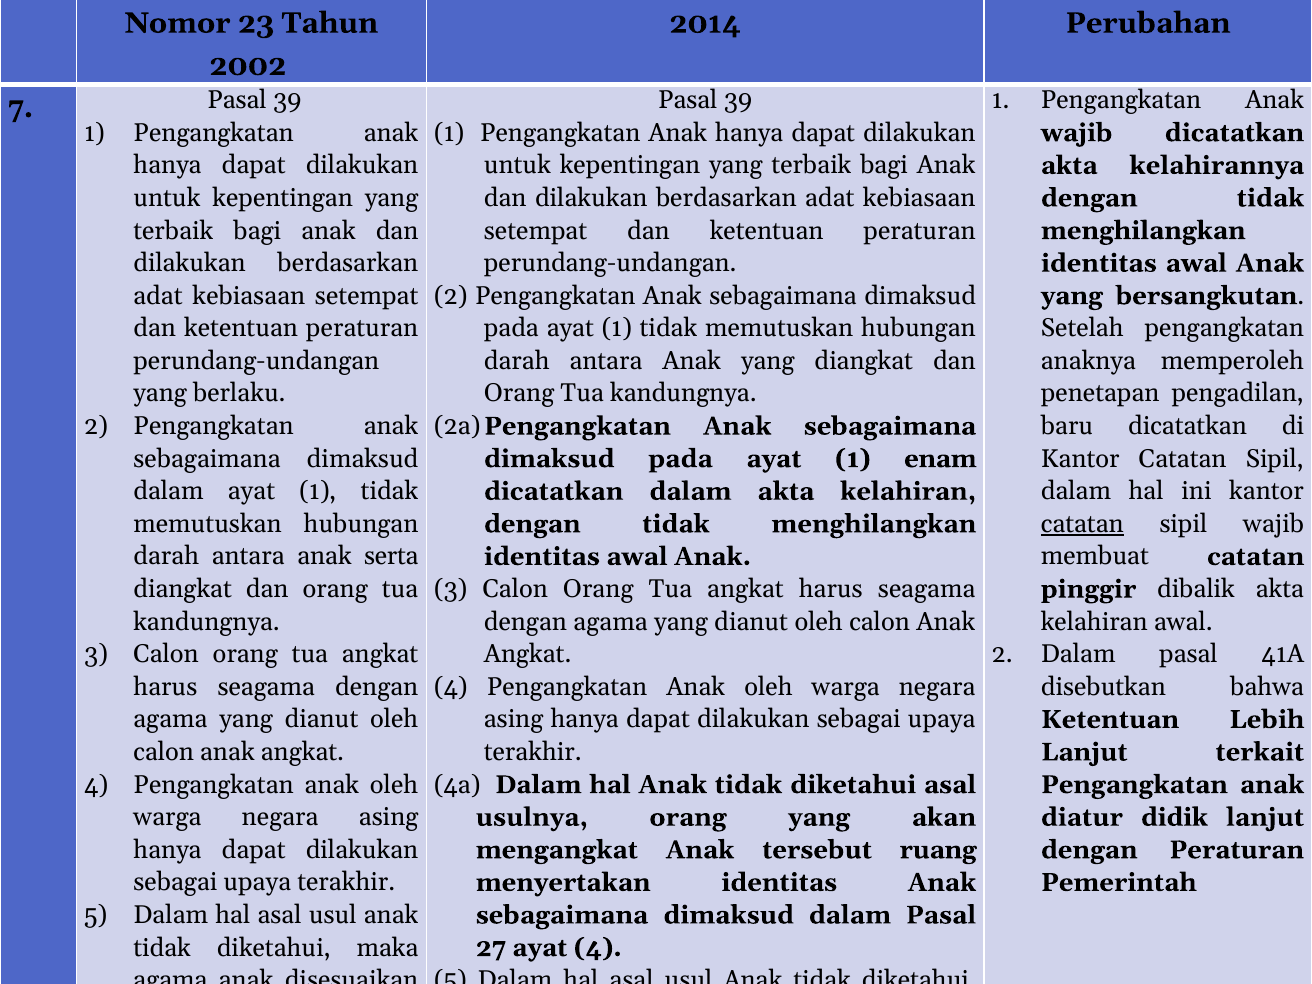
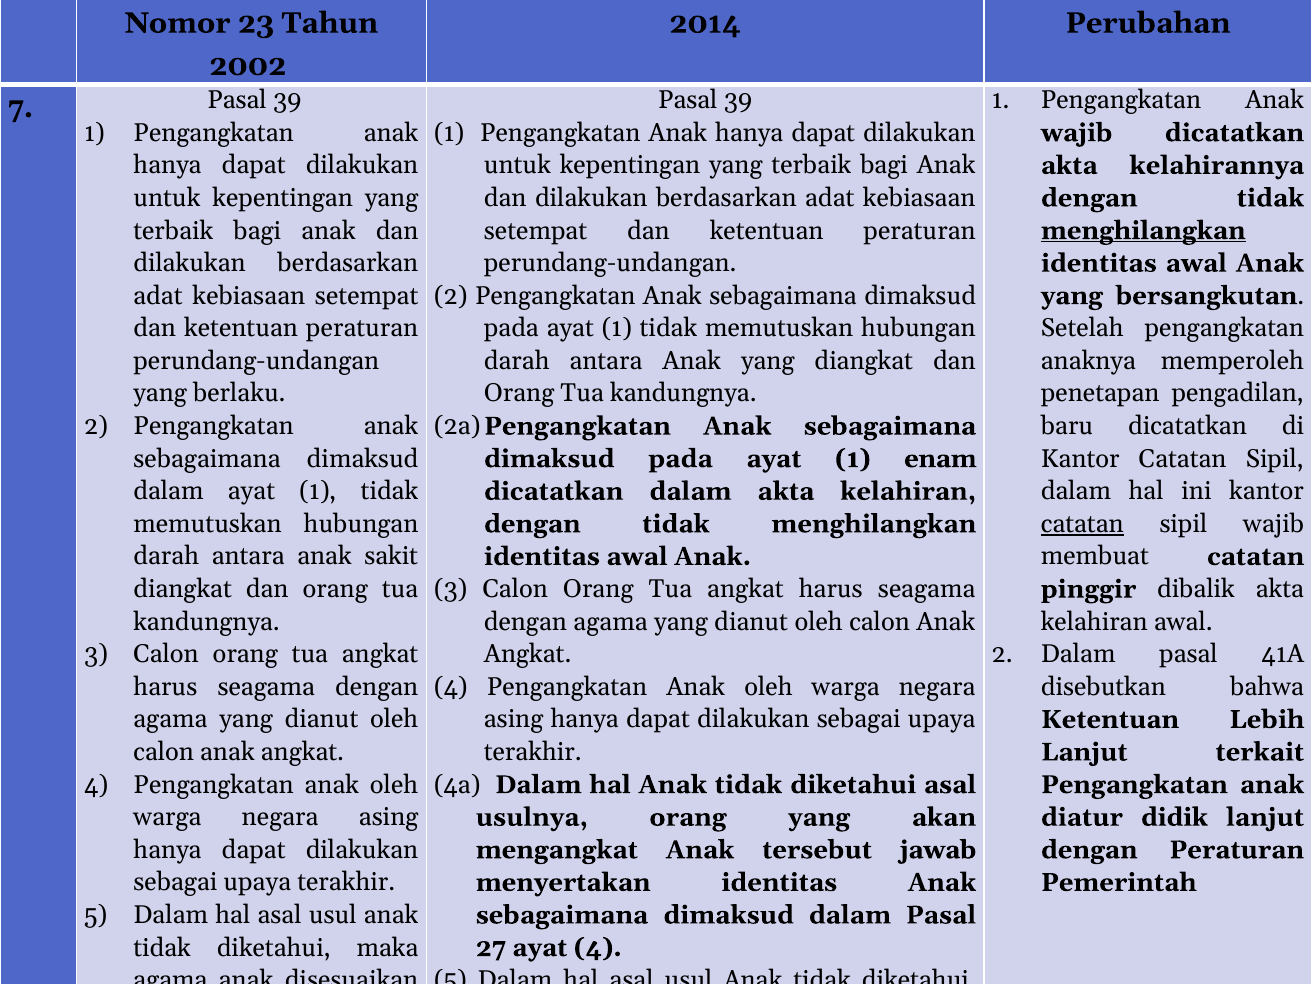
menghilangkan at (1143, 231) underline: none -> present
serta: serta -> sakit
ruang: ruang -> jawab
